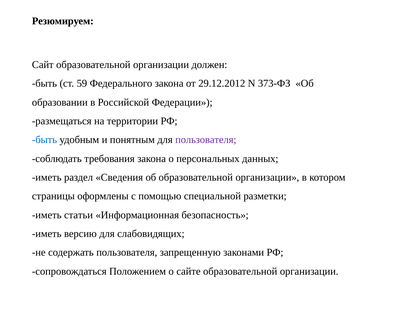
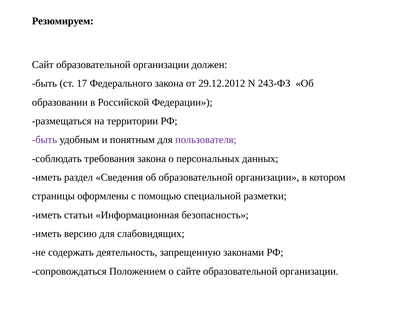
59: 59 -> 17
373-ФЗ: 373-ФЗ -> 243-ФЗ
быть at (44, 140) colour: blue -> purple
содержать пользователя: пользователя -> деятельность
